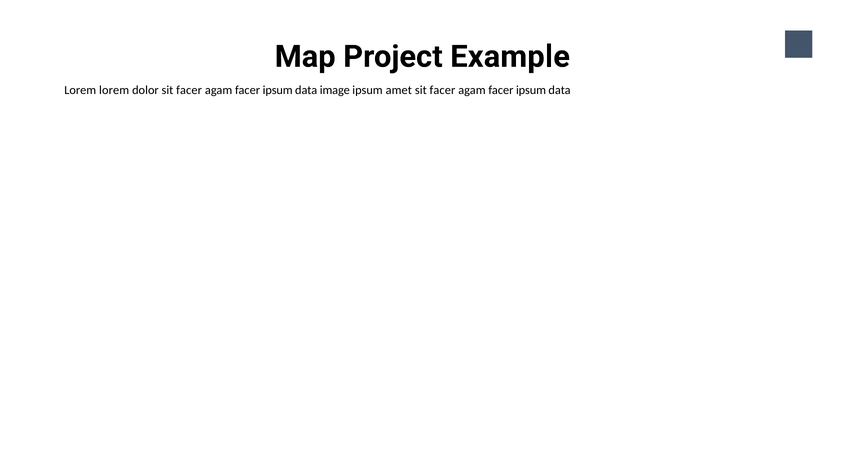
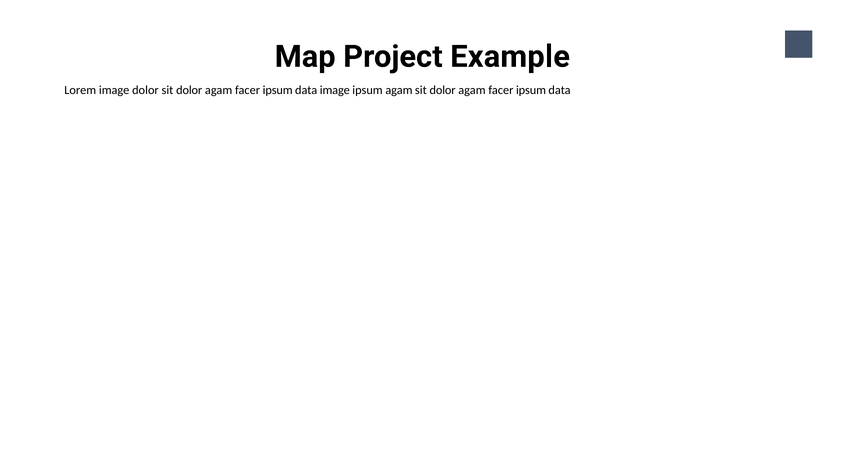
Lorem lorem: lorem -> image
dolor sit facer: facer -> dolor
ipsum amet: amet -> agam
facer at (442, 90): facer -> dolor
